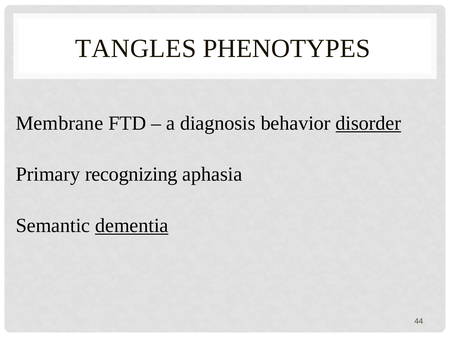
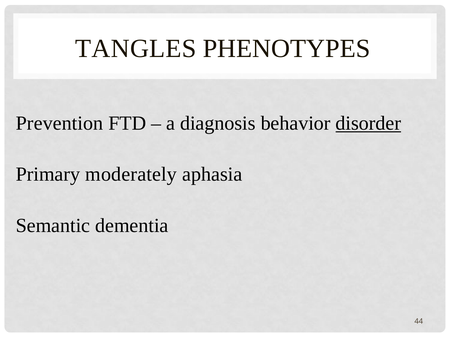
Membrane: Membrane -> Prevention
recognizing: recognizing -> moderately
dementia underline: present -> none
